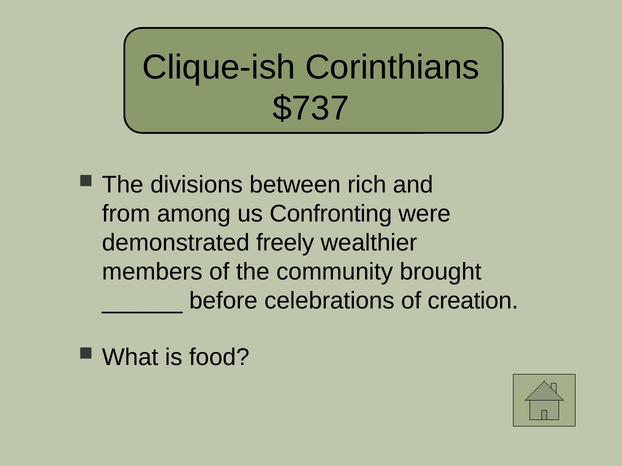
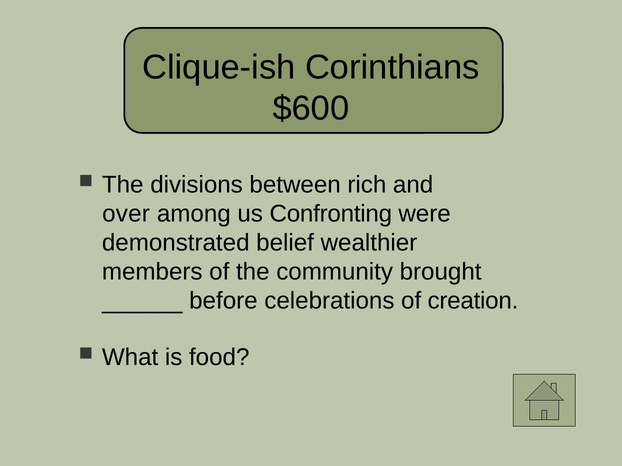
$737: $737 -> $600
from: from -> over
freely: freely -> belief
